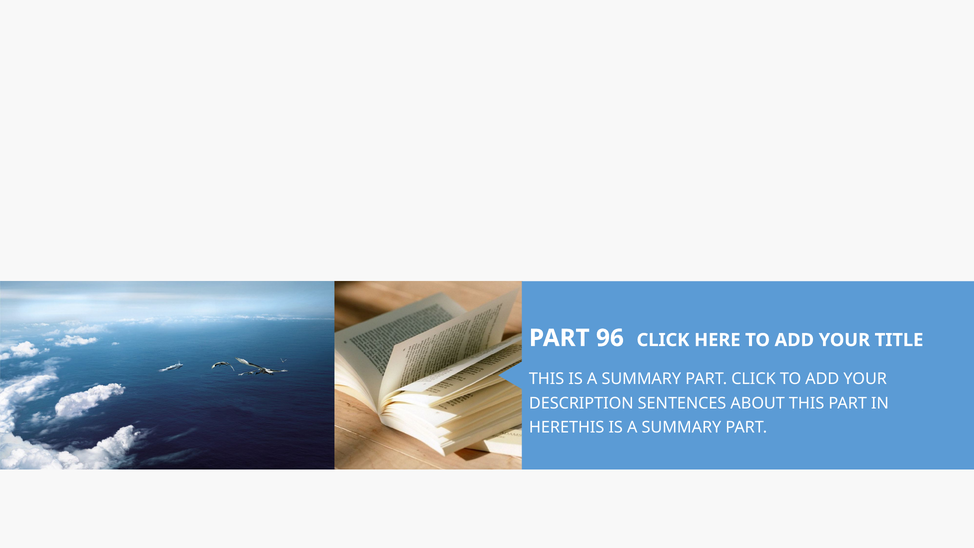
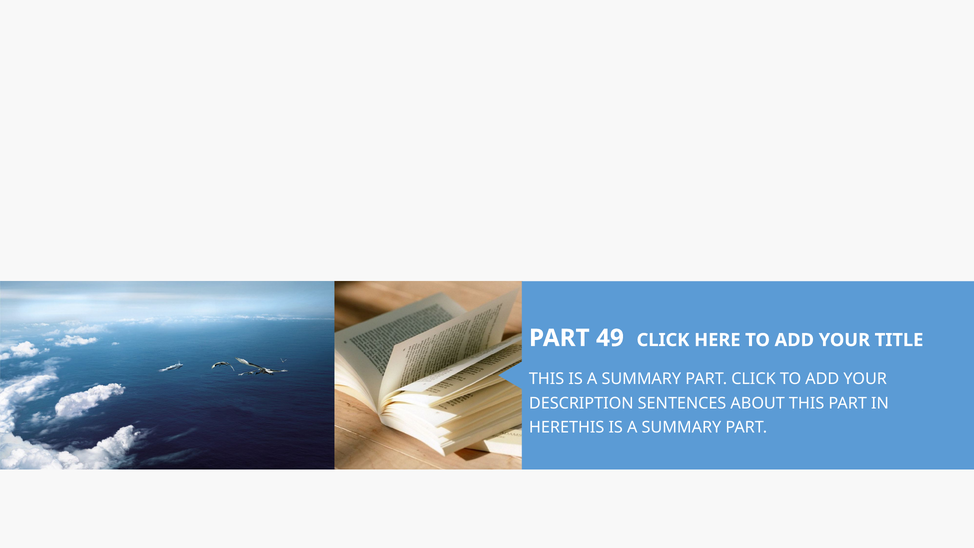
96: 96 -> 49
